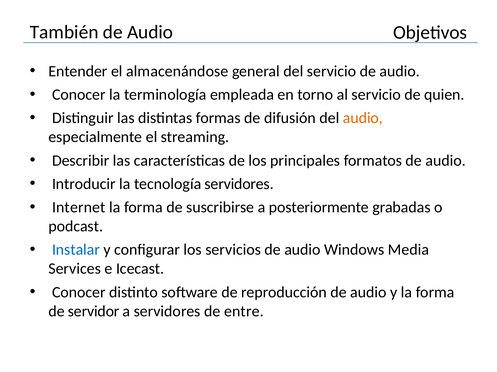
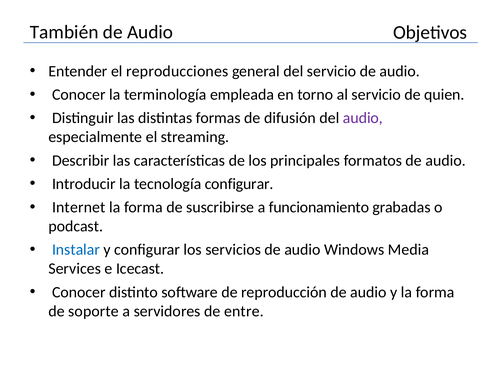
almacenándose: almacenándose -> reproducciones
audio at (363, 118) colour: orange -> purple
tecnología servidores: servidores -> configurar
posteriormente: posteriormente -> funcionamiento
servidor: servidor -> soporte
